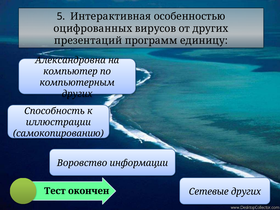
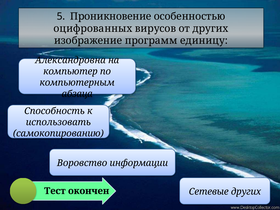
Интерактивная: Интерактивная -> Проникновение
презентаций: презентаций -> изображение
других at (77, 94): других -> абзаца
иллюстрации: иллюстрации -> использовать
